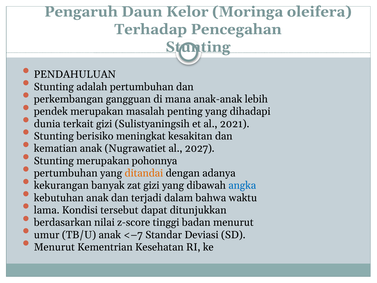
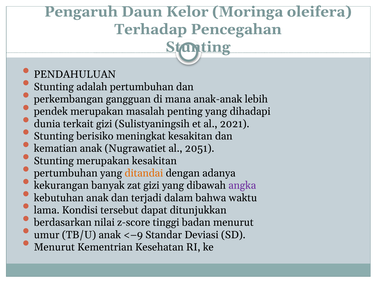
2027: 2027 -> 2051
merupakan pohonnya: pohonnya -> kesakitan
angka colour: blue -> purple
<–7: <–7 -> <–9
